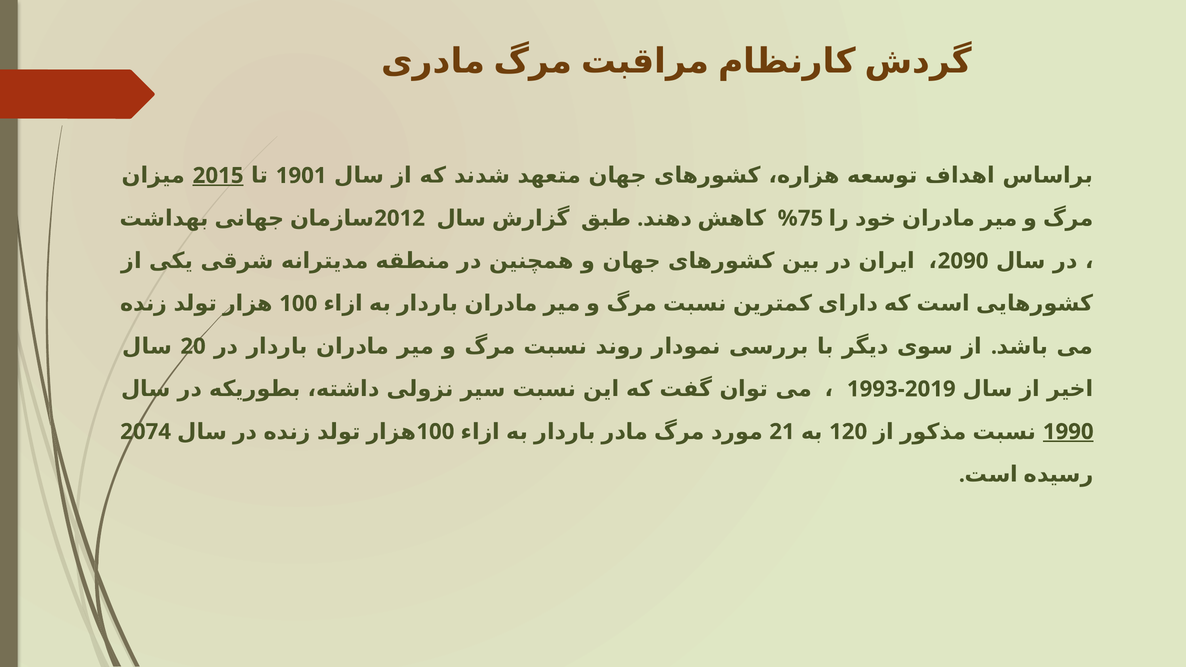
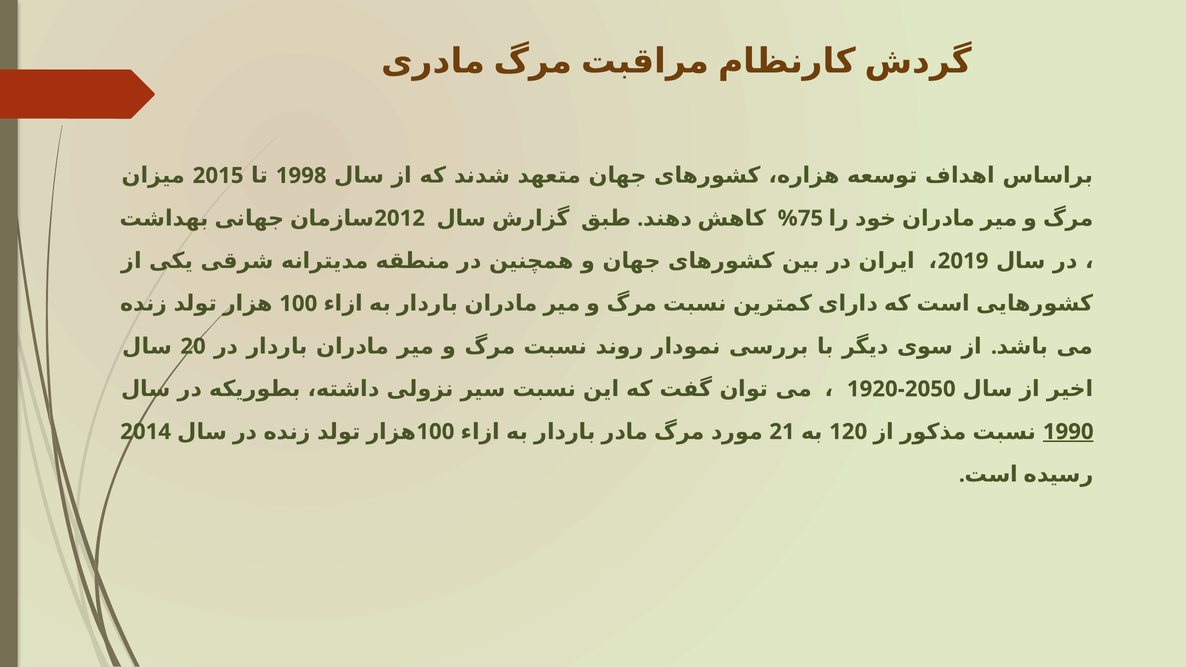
2015 underline: present -> none
1901: 1901 -> 1998
2090: 2090 -> 2019
1993: 1993 -> 1920
2019: 2019 -> 2050
2074: 2074 -> 2014
